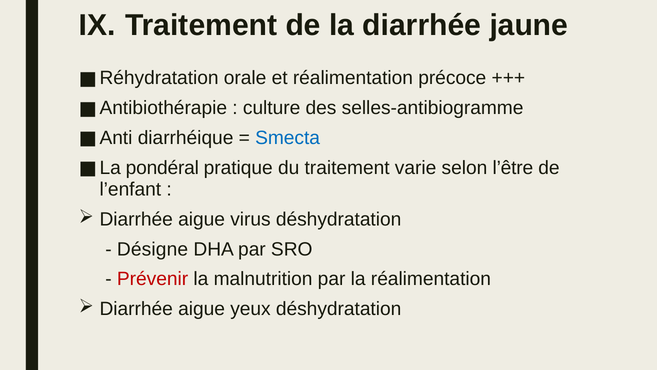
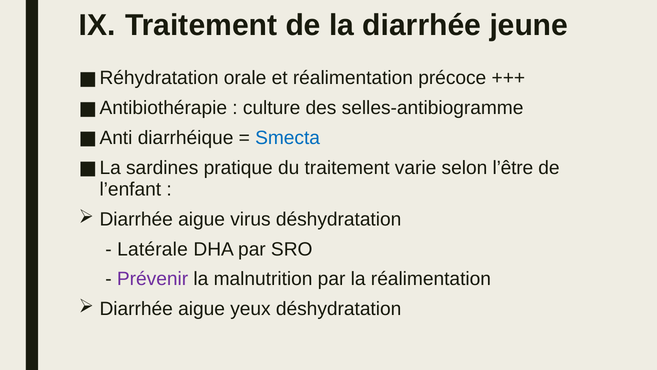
jaune: jaune -> jeune
pondéral: pondéral -> sardines
Désigne: Désigne -> Latérale
Prévenir colour: red -> purple
